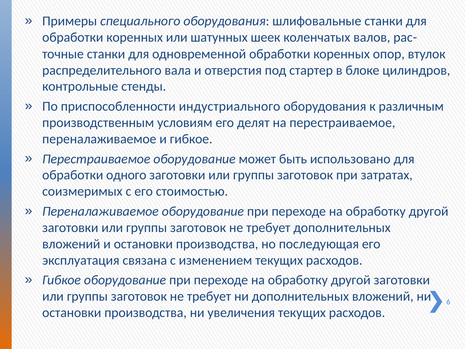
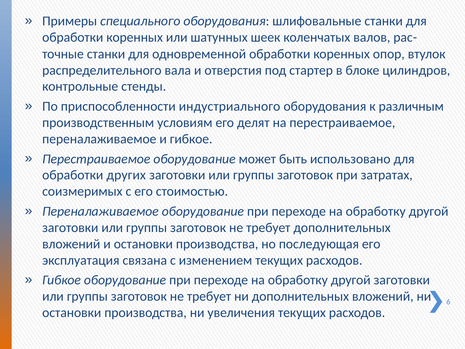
одного: одного -> других
